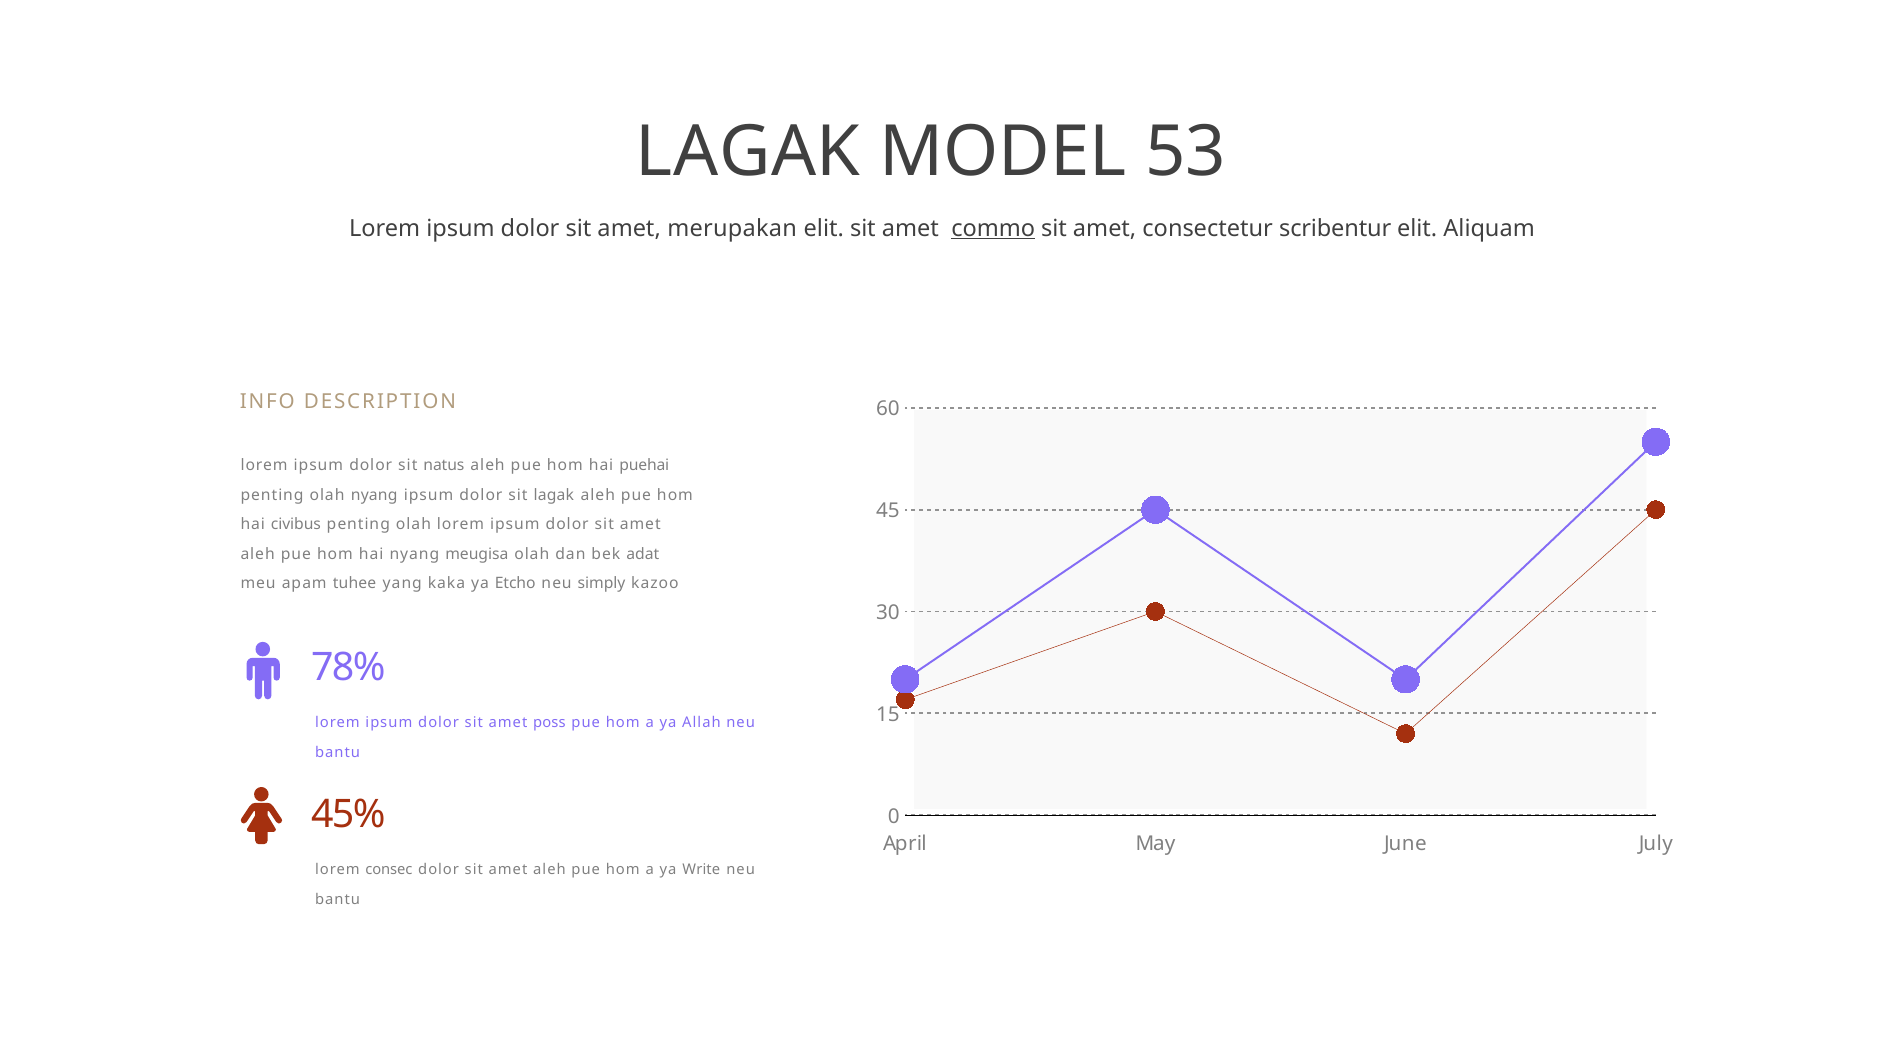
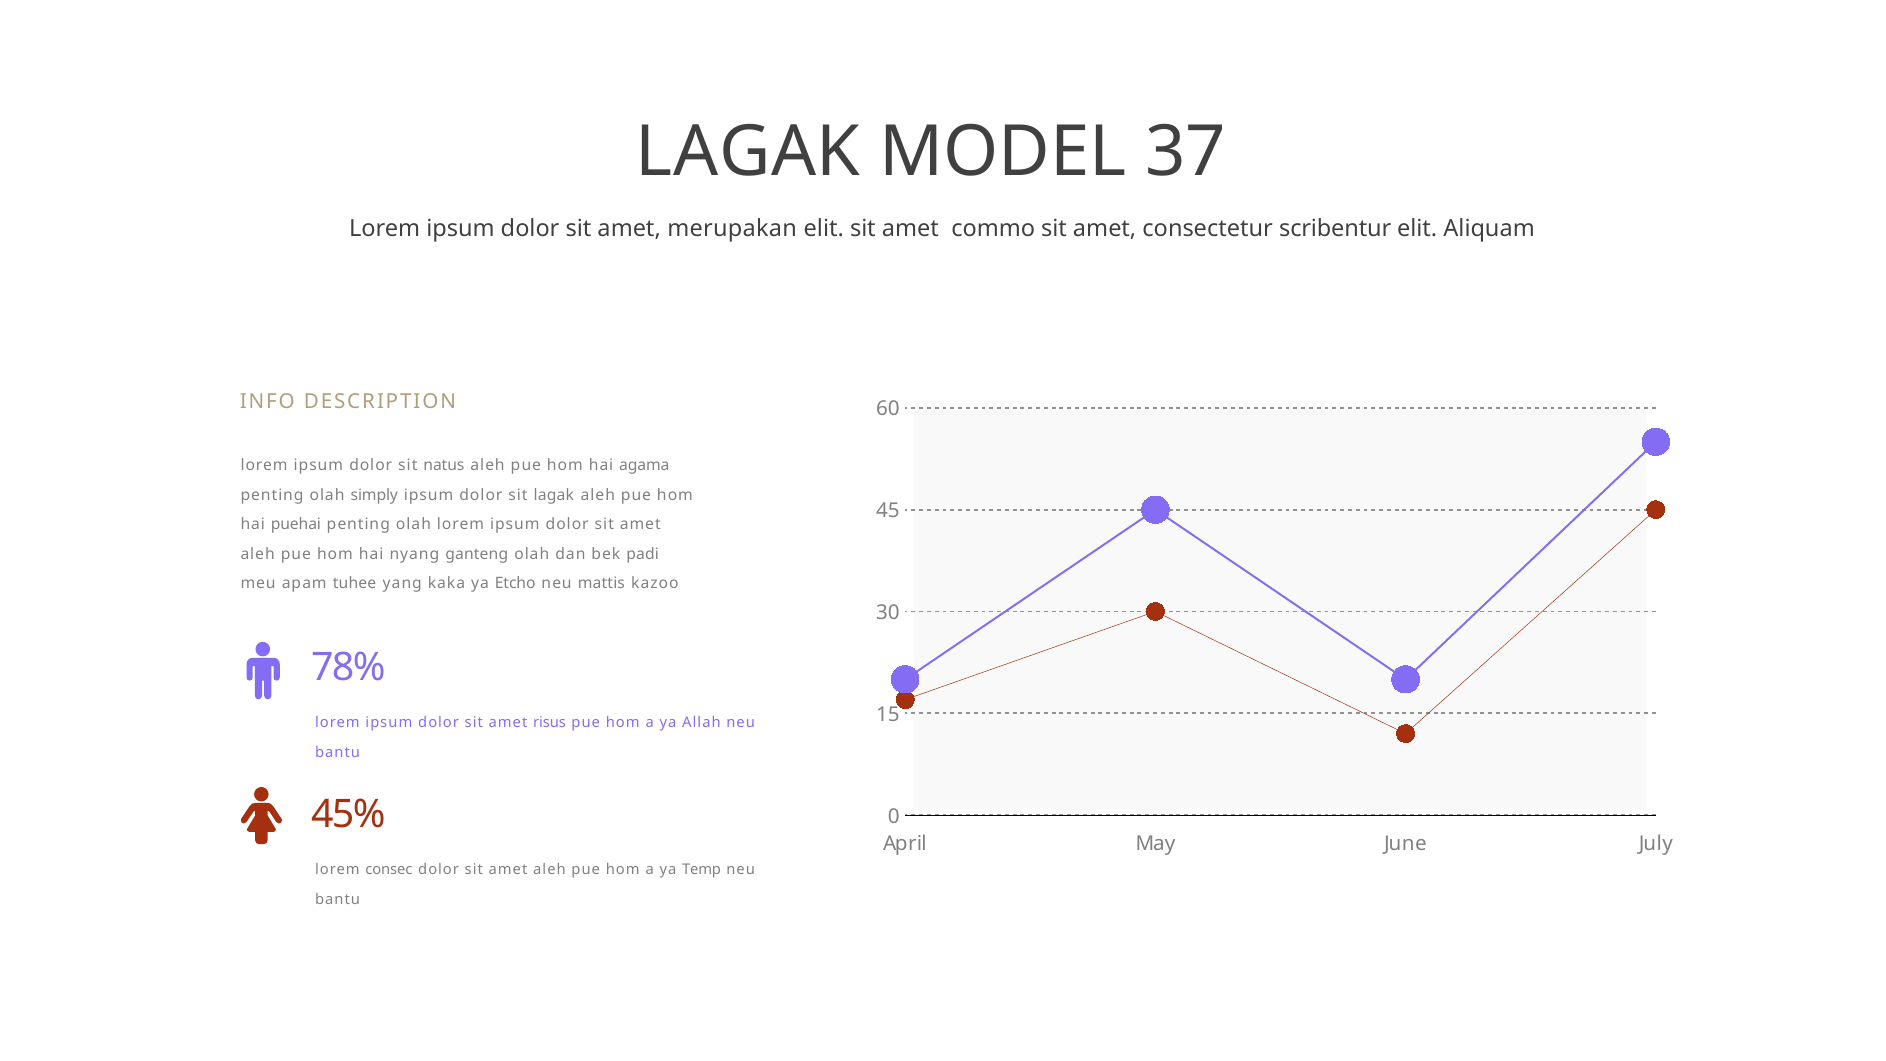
53: 53 -> 37
commo underline: present -> none
puehai: puehai -> agama
olah nyang: nyang -> simply
civibus: civibus -> puehai
meugisa: meugisa -> ganteng
adat: adat -> padi
simply: simply -> mattis
poss: poss -> risus
Write: Write -> Temp
